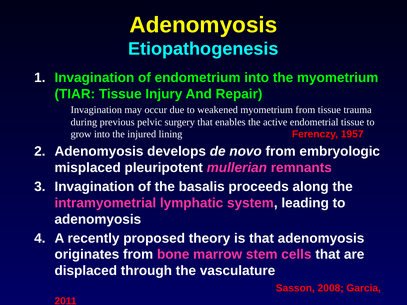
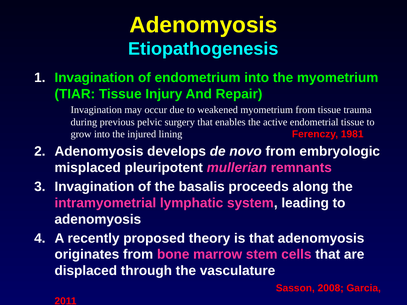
1957: 1957 -> 1981
